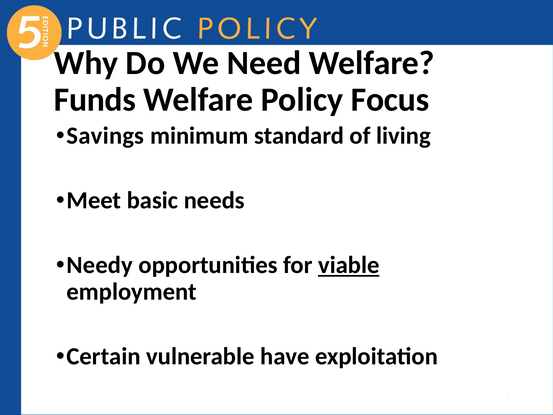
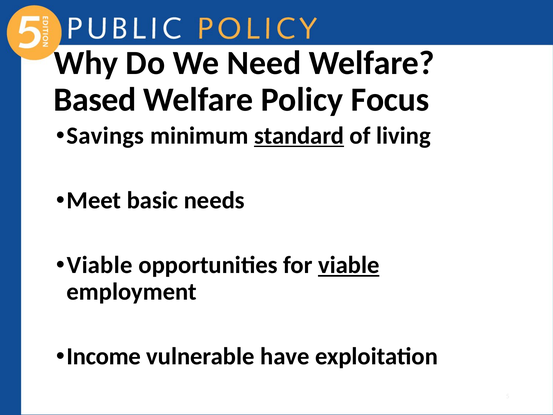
Funds: Funds -> Based
standard underline: none -> present
Needy at (100, 265): Needy -> Viable
Certain: Certain -> Income
